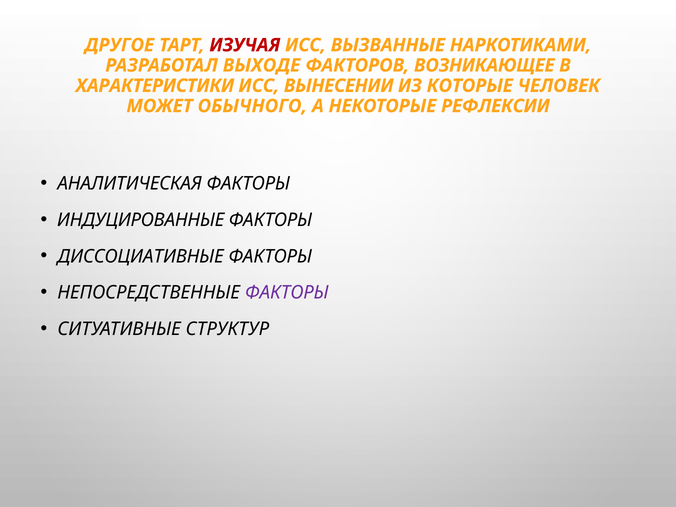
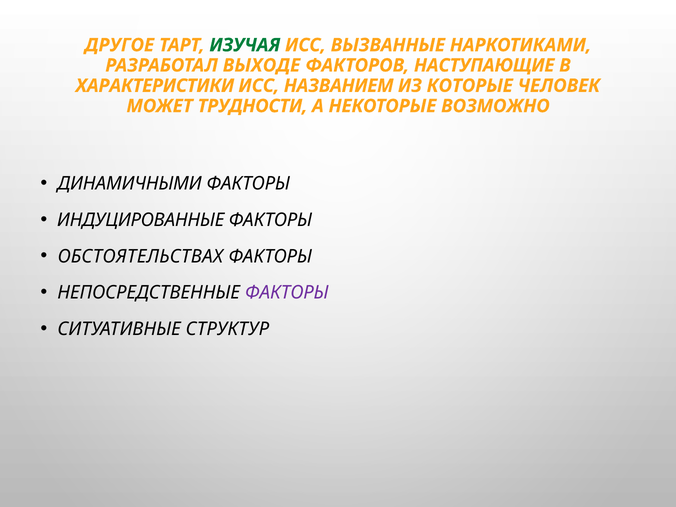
ИЗУЧАЯ colour: red -> green
ВОЗНИКАЮЩЕЕ: ВОЗНИКАЮЩЕЕ -> НАСТУПАЮЩИЕ
ВЫНЕСЕНИИ: ВЫНЕСЕНИИ -> НАЗВАНИЕМ
ОБЫЧНОГО: ОБЫЧНОГО -> ТРУДНОСТИ
РЕФЛЕКСИИ: РЕФЛЕКСИИ -> ВОЗМОЖНО
АНАЛИТИЧЕСКАЯ: АНАЛИТИЧЕСКАЯ -> ДИНАМИЧНЫМИ
ДИССОЦИАТИВНЫЕ: ДИССОЦИАТИВНЫЕ -> ОБСТОЯТЕЛЬСТВАХ
